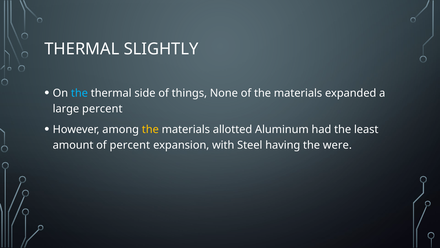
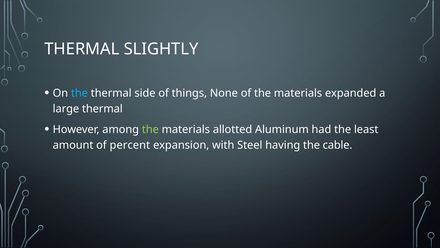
large percent: percent -> thermal
the at (150, 129) colour: yellow -> light green
were: were -> cable
